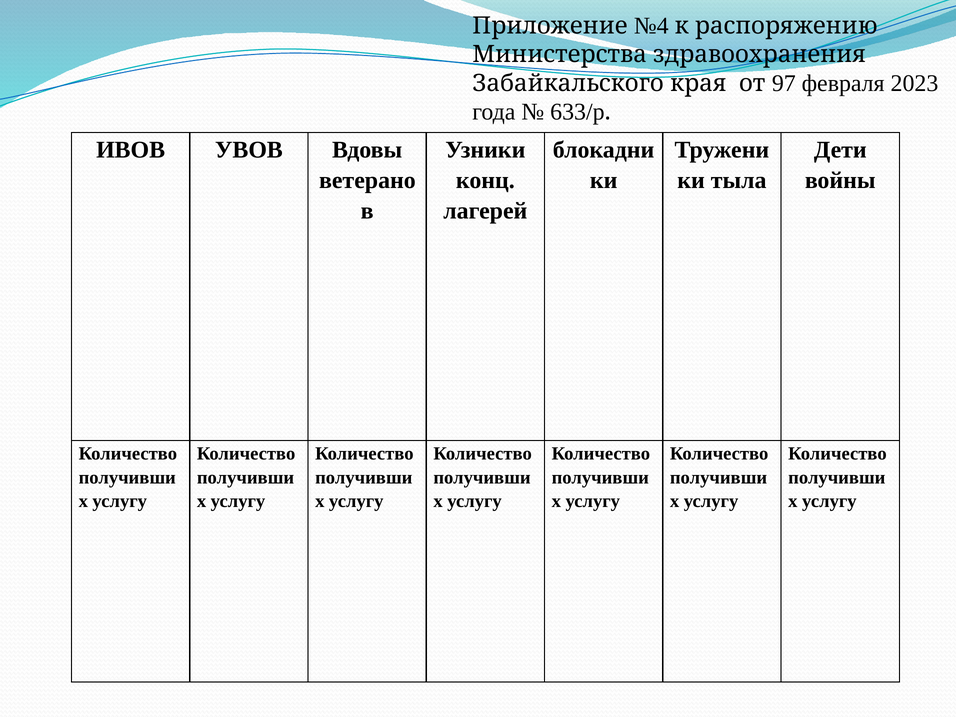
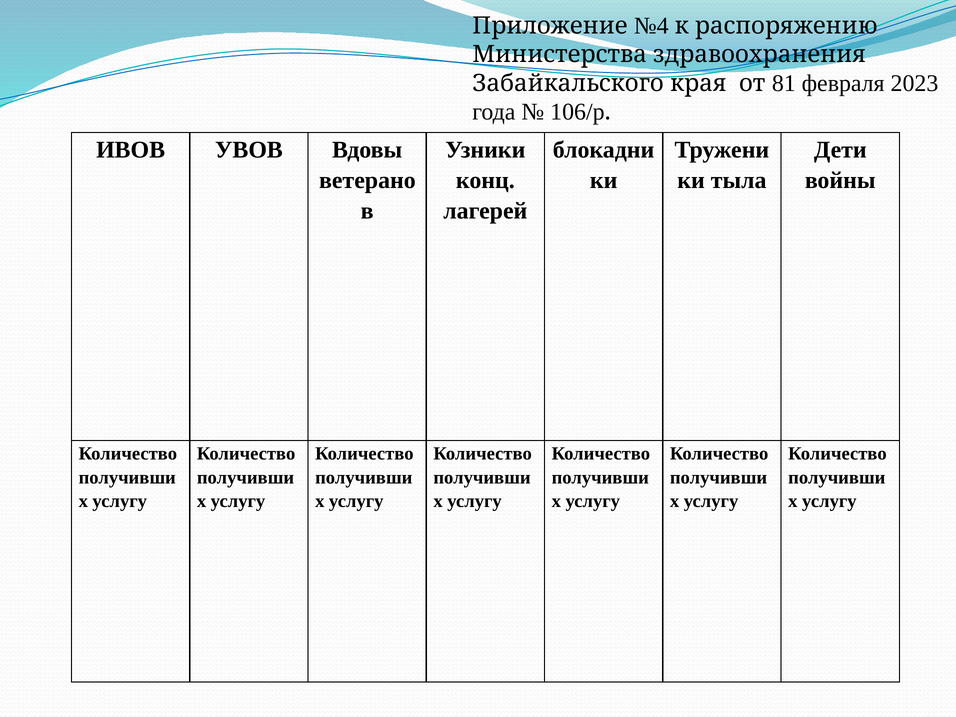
97: 97 -> 81
633/р: 633/р -> 106/р
